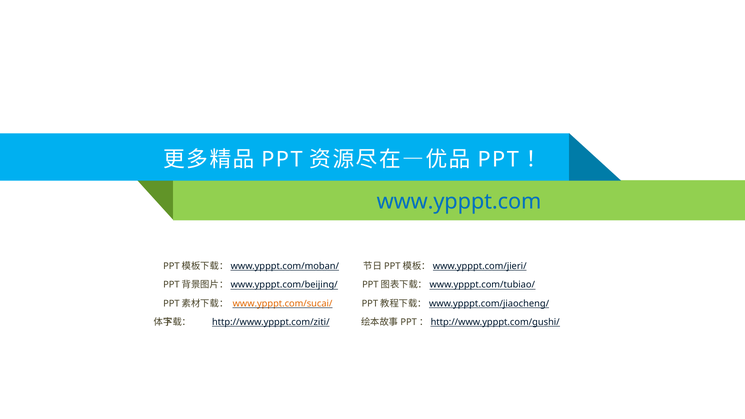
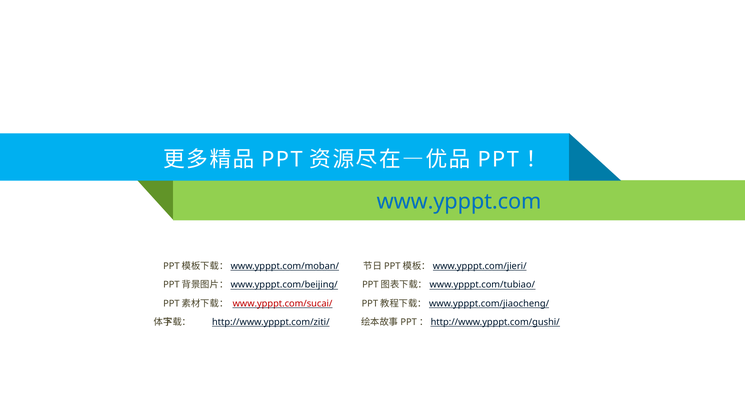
www.ypppt.com/sucai/ colour: orange -> red
